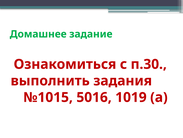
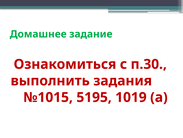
5016: 5016 -> 5195
